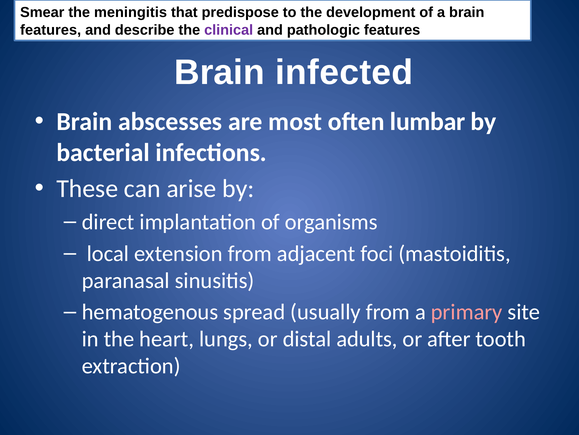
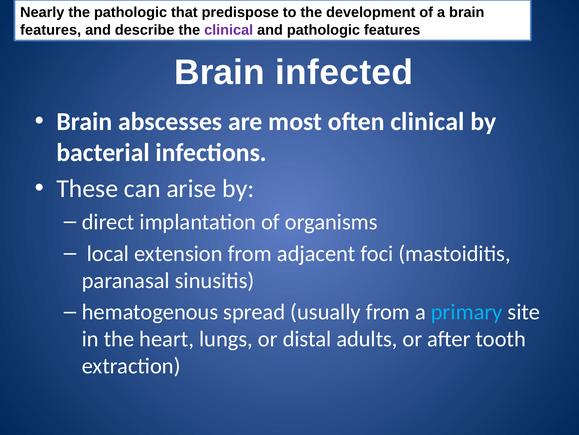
Smear: Smear -> Nearly
the meningitis: meningitis -> pathologic
often lumbar: lumbar -> clinical
primary colour: pink -> light blue
